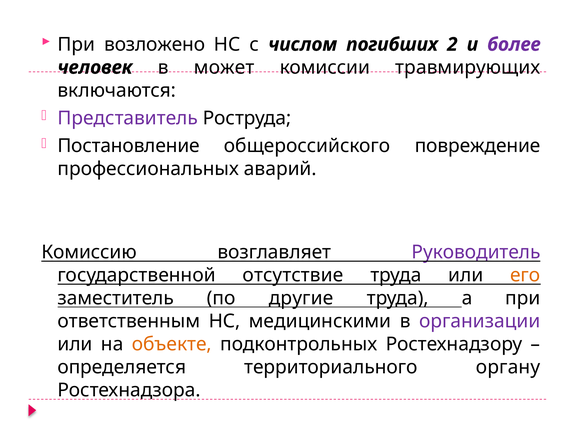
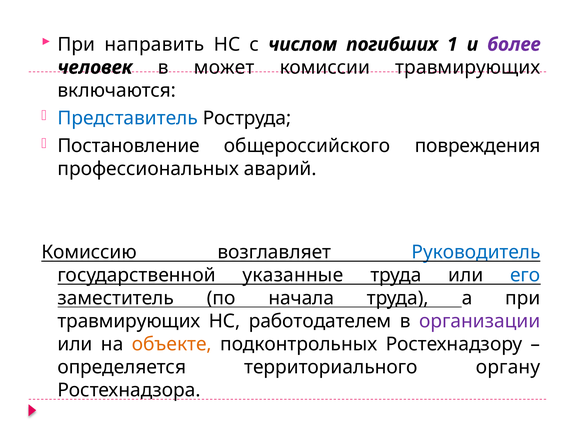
возложено: возложено -> направить
2: 2 -> 1
Представитель colour: purple -> blue
повреждение: повреждение -> повреждения
Руководитель colour: purple -> blue
отсутствие: отсутствие -> указанные
его colour: orange -> blue
другие: другие -> начала
ответственным at (129, 321): ответственным -> травмирующих
медицинскими: медицинскими -> работодателем
